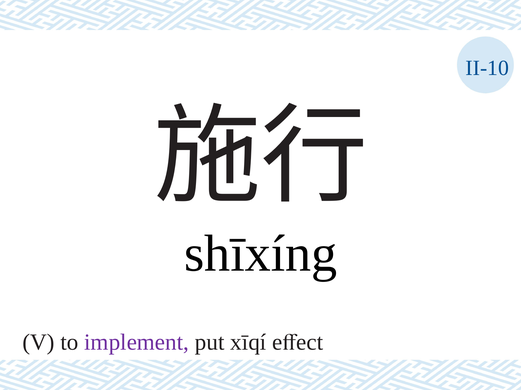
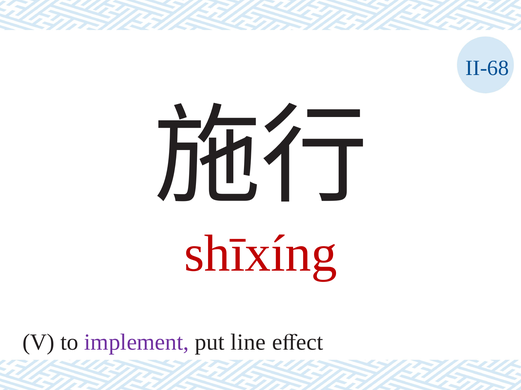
II-10: II-10 -> II-68
shīxíng colour: black -> red
xīqí: xīqí -> line
